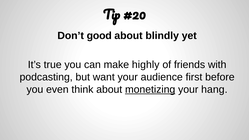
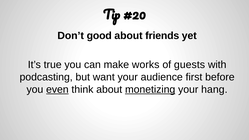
blindly: blindly -> friends
highly: highly -> works
friends: friends -> guests
even underline: none -> present
